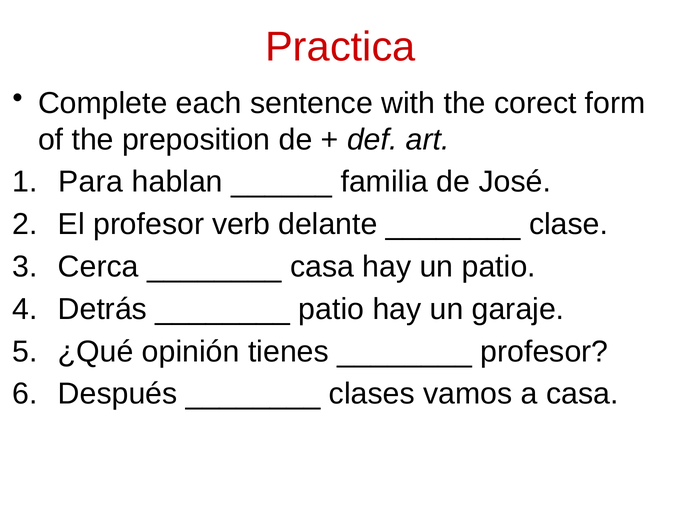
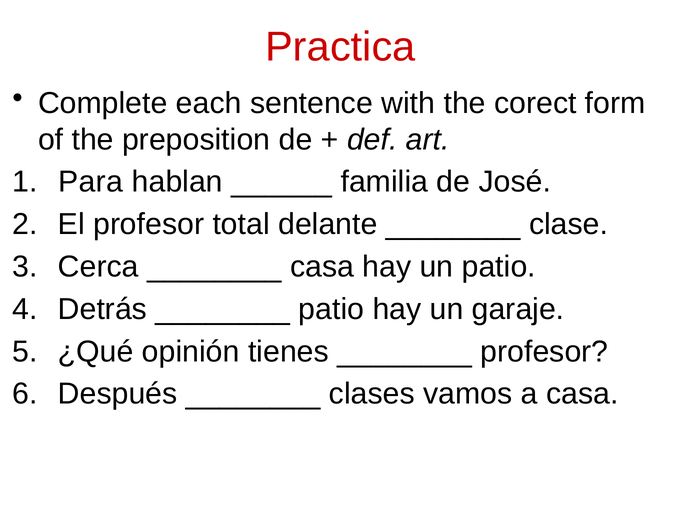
verb: verb -> total
